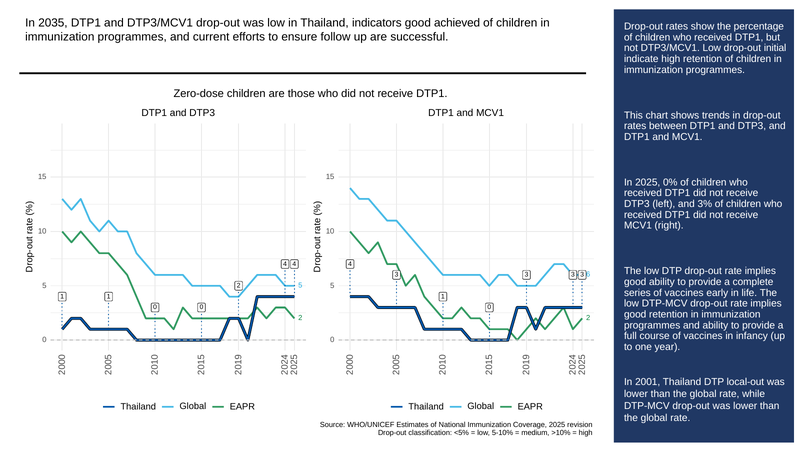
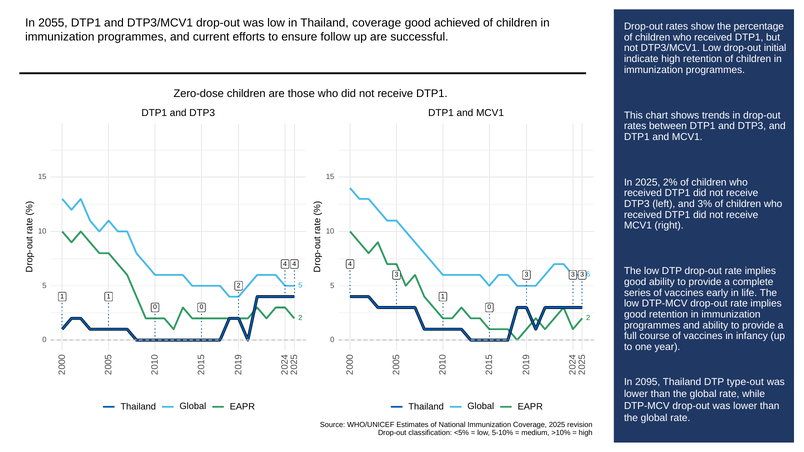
2035: 2035 -> 2055
Thailand indicators: indicators -> coverage
0%: 0% -> 2%
2001: 2001 -> 2095
local-out: local-out -> type-out
